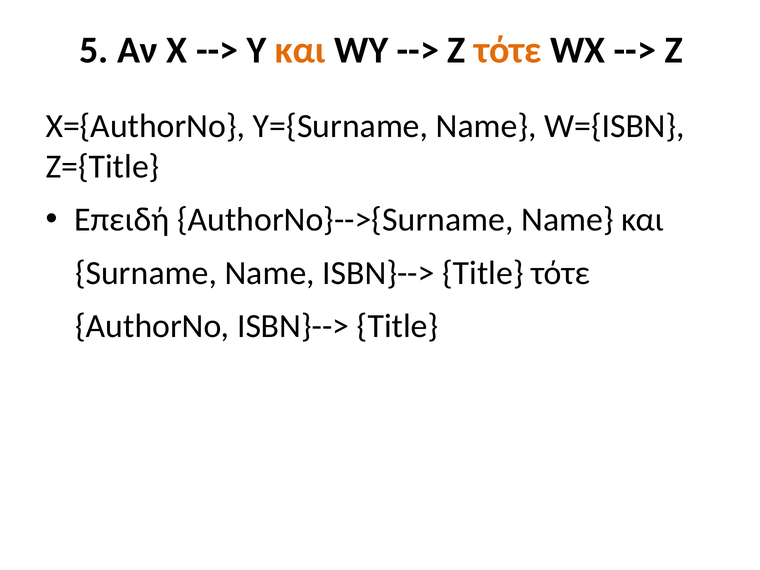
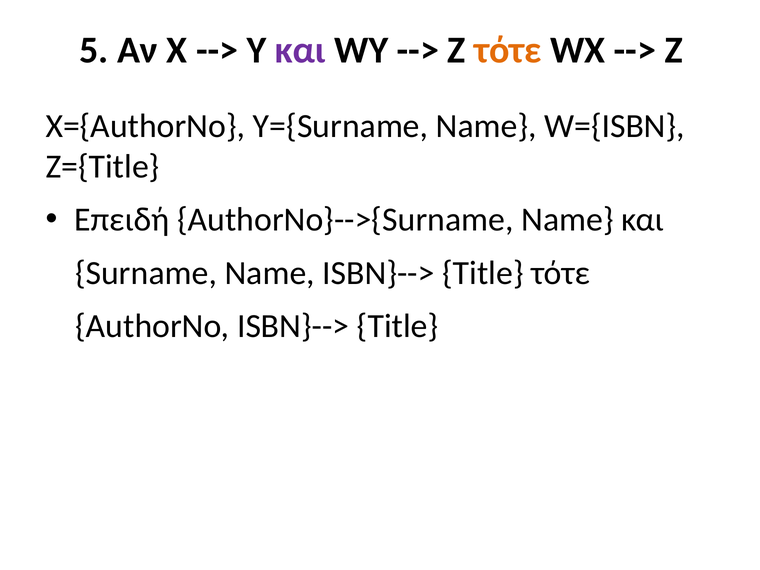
και at (300, 50) colour: orange -> purple
